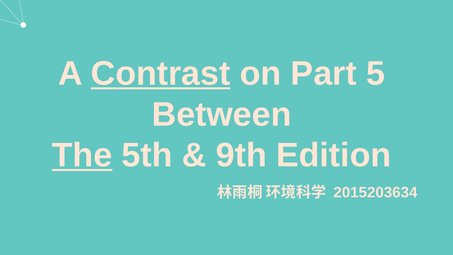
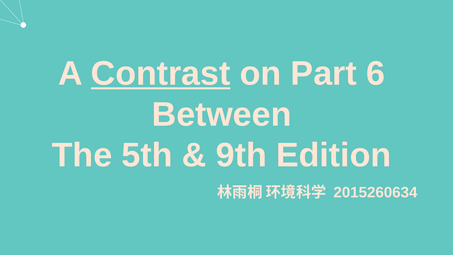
5: 5 -> 6
The underline: present -> none
2015203634: 2015203634 -> 2015260634
